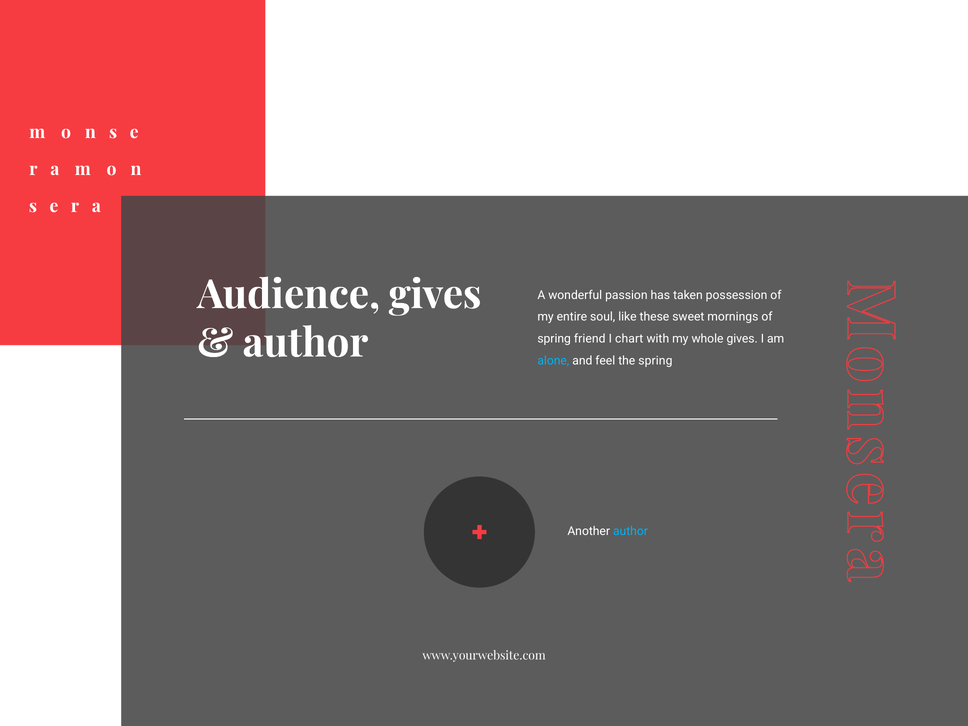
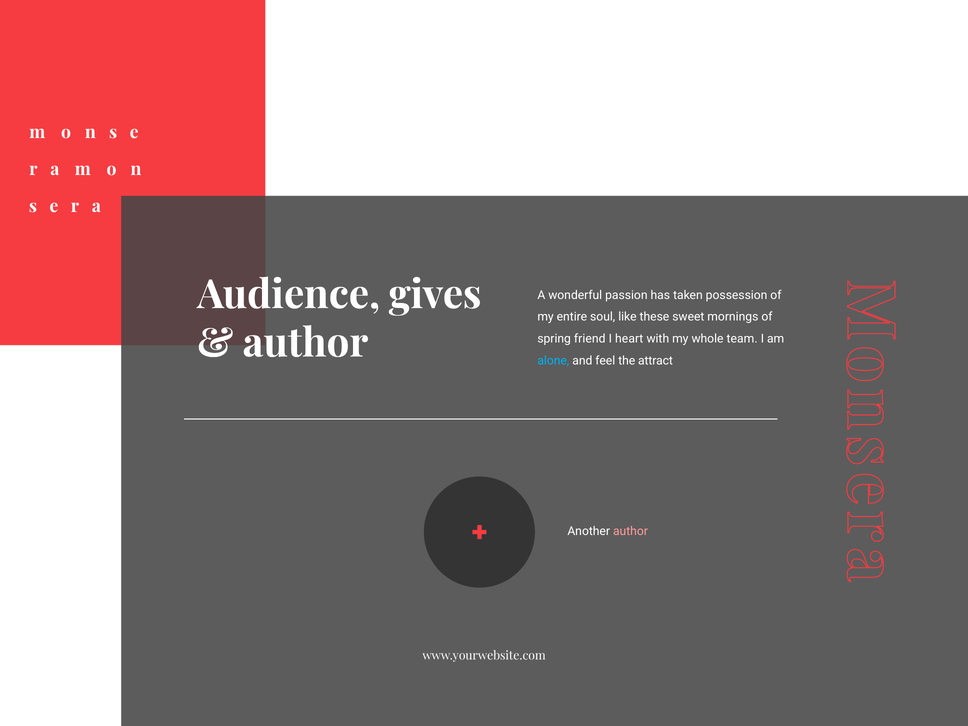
chart: chart -> heart
whole gives: gives -> team
the spring: spring -> attract
author at (630, 531) colour: light blue -> pink
